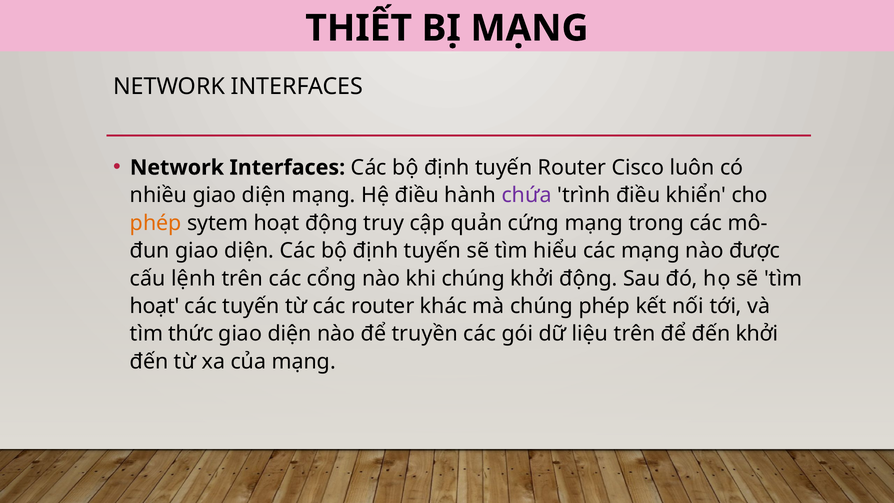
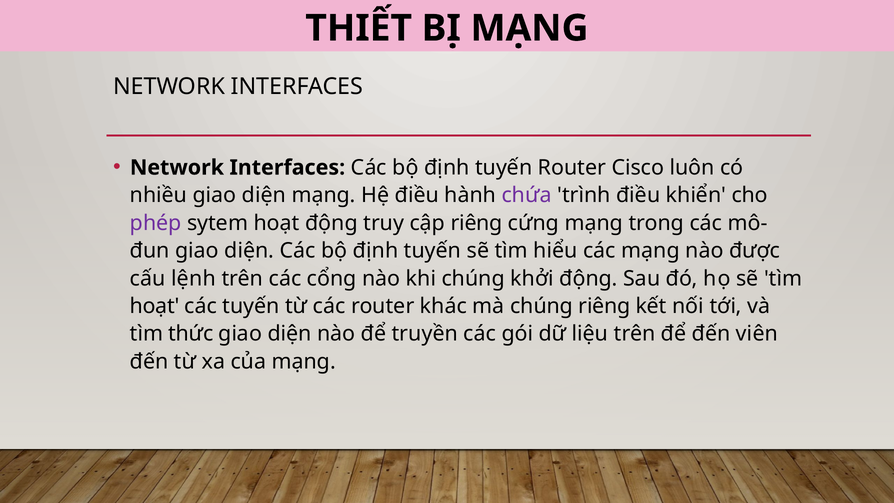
phép at (156, 223) colour: orange -> purple
cập quản: quản -> riêng
chúng phép: phép -> riêng
đến khởi: khởi -> viên
